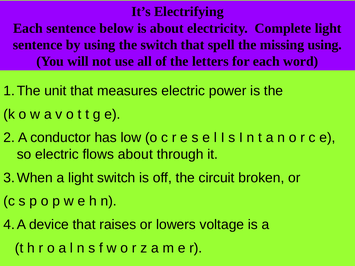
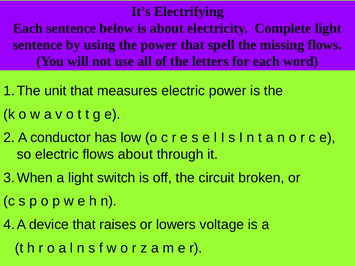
the switch: switch -> power
missing using: using -> flows
